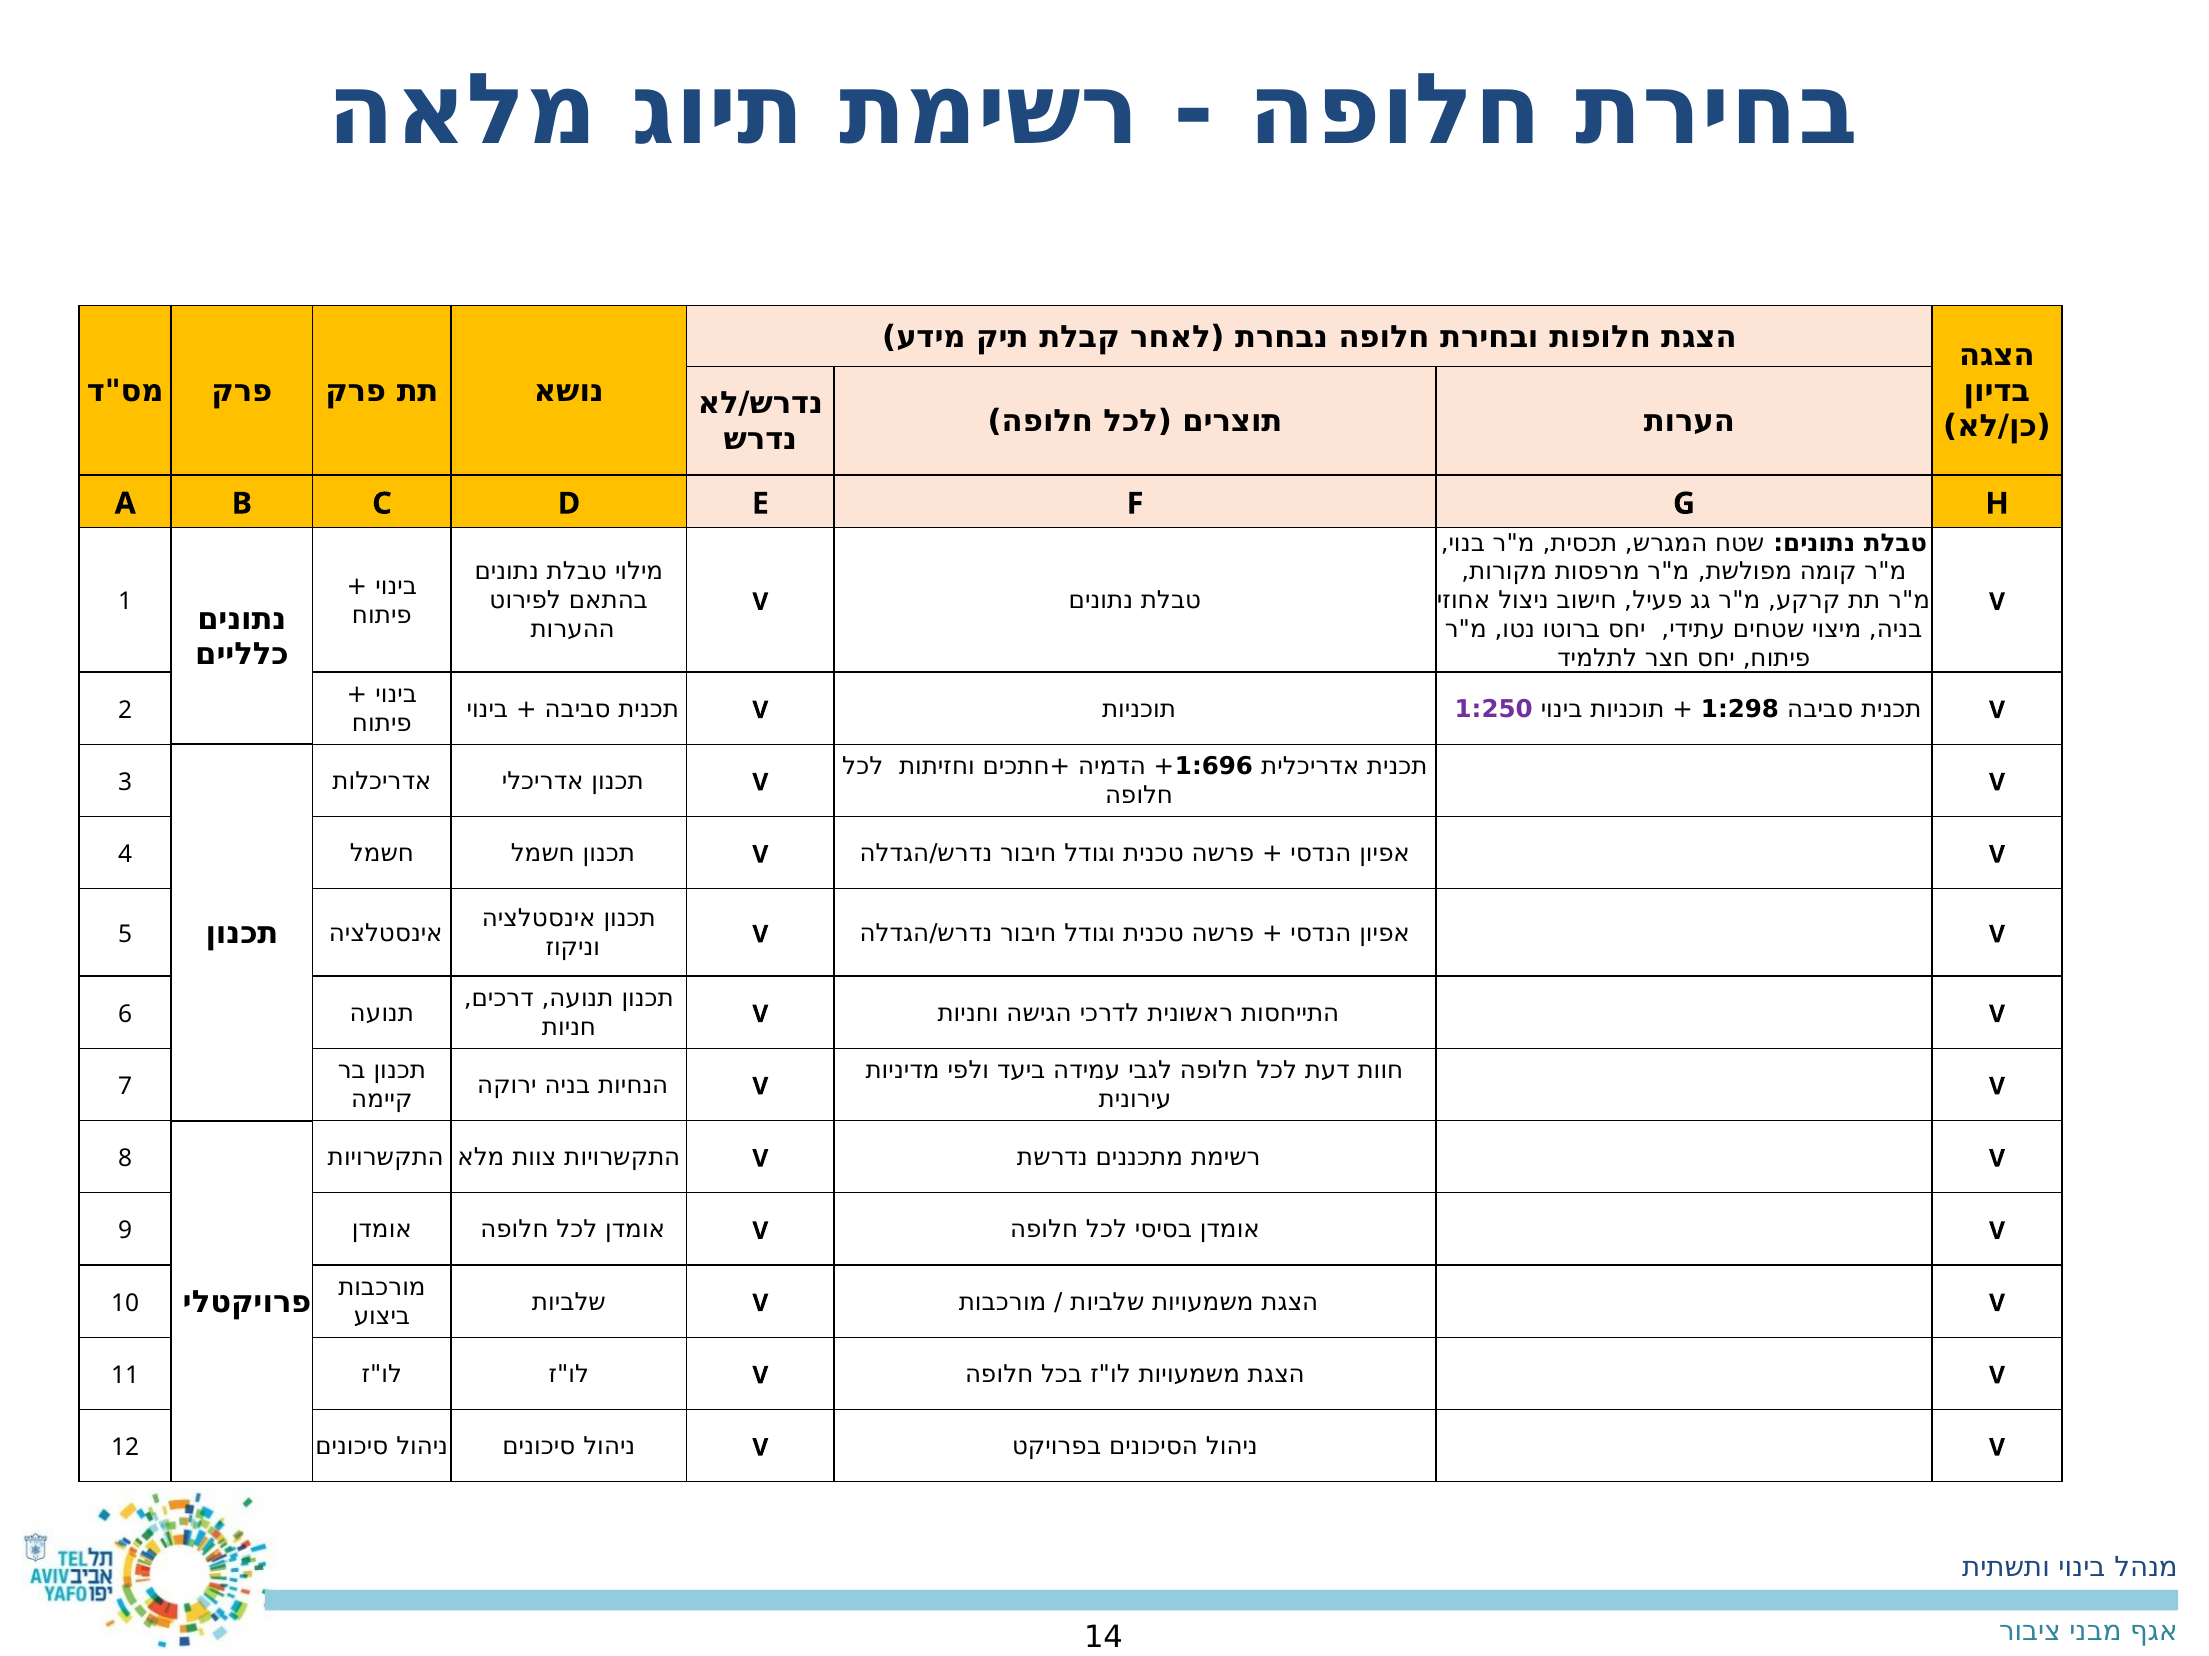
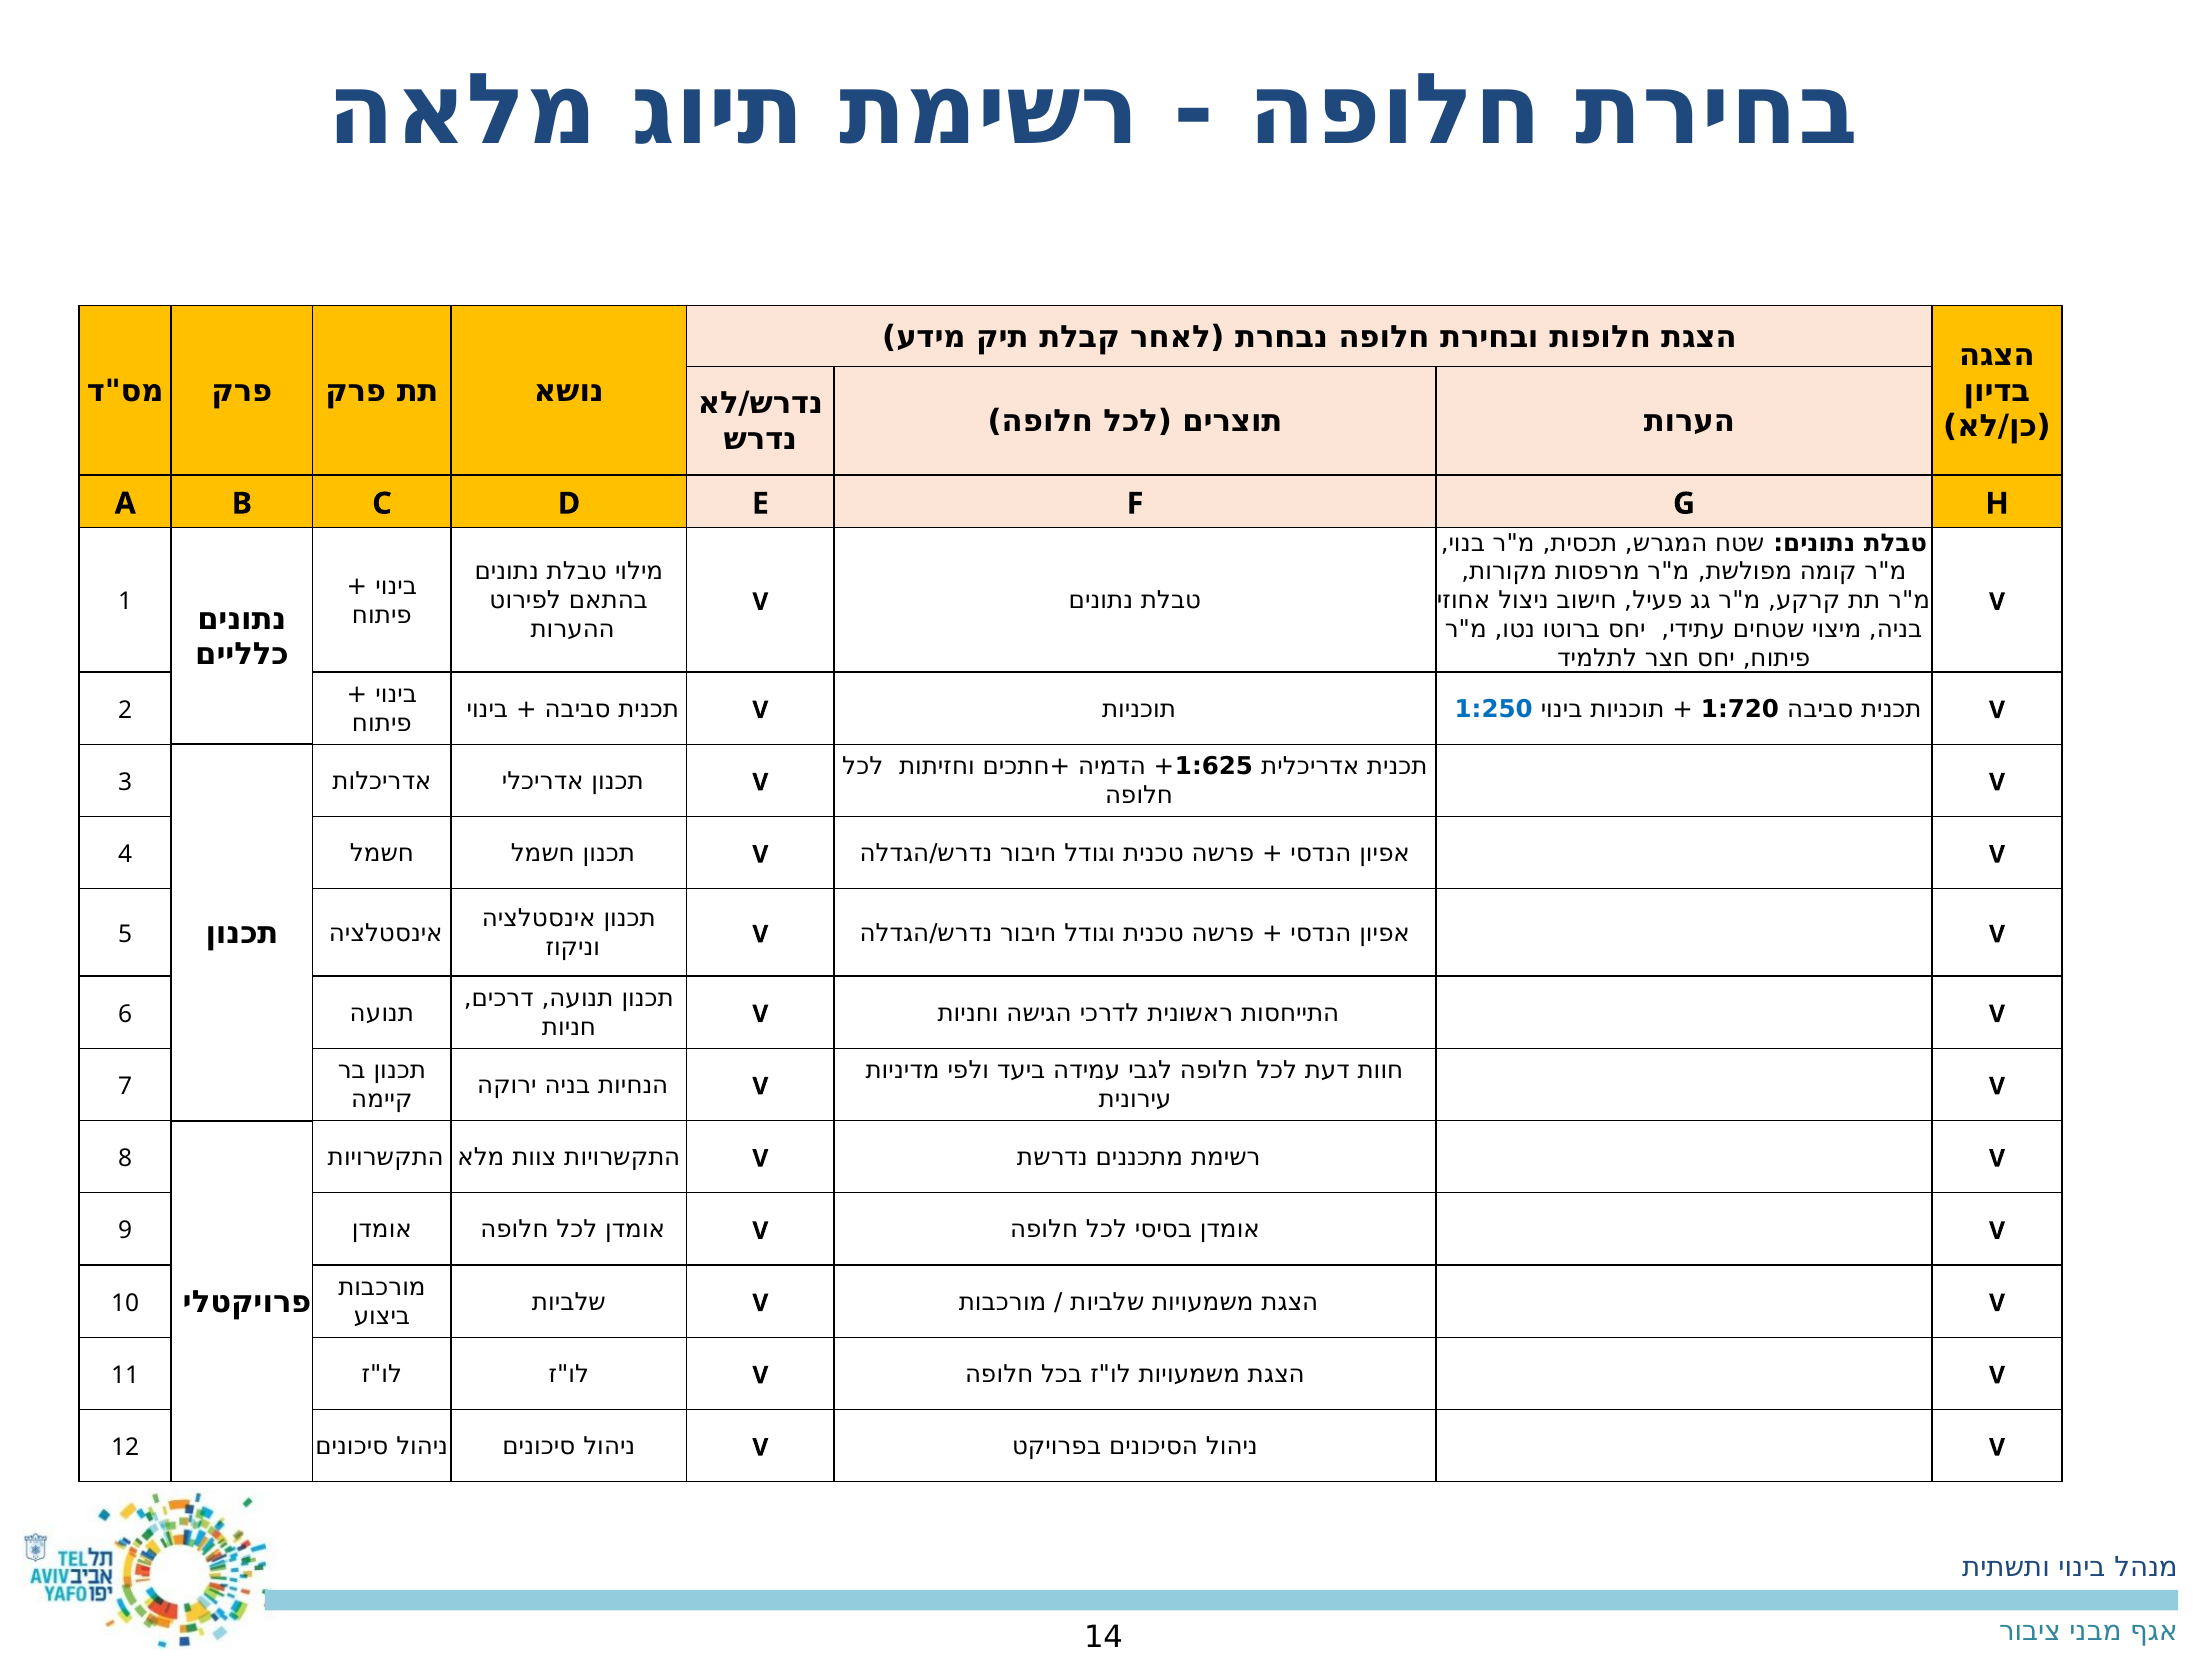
1:250 colour: purple -> blue
1:298: 1:298 -> 1:720
1:696: 1:696 -> 1:625
